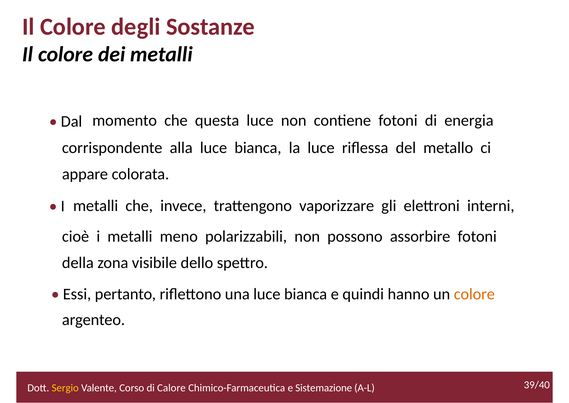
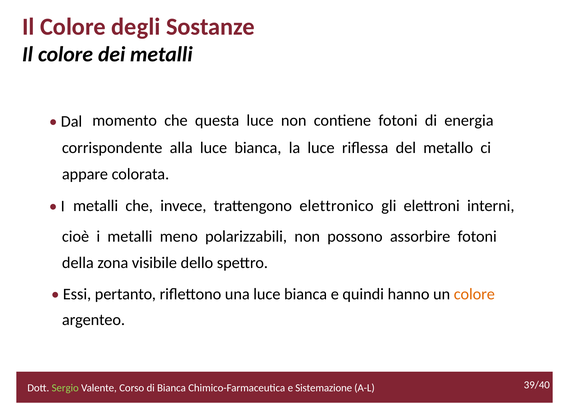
vaporizzare: vaporizzare -> elettronico
Sergio colour: yellow -> light green
di Calore: Calore -> Bianca
